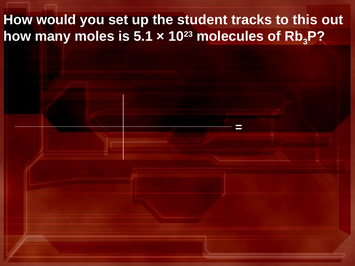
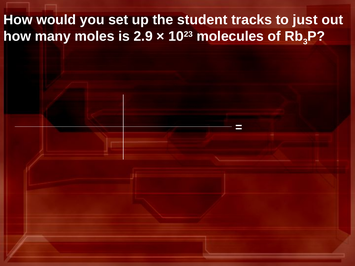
this: this -> just
5.1: 5.1 -> 2.9
